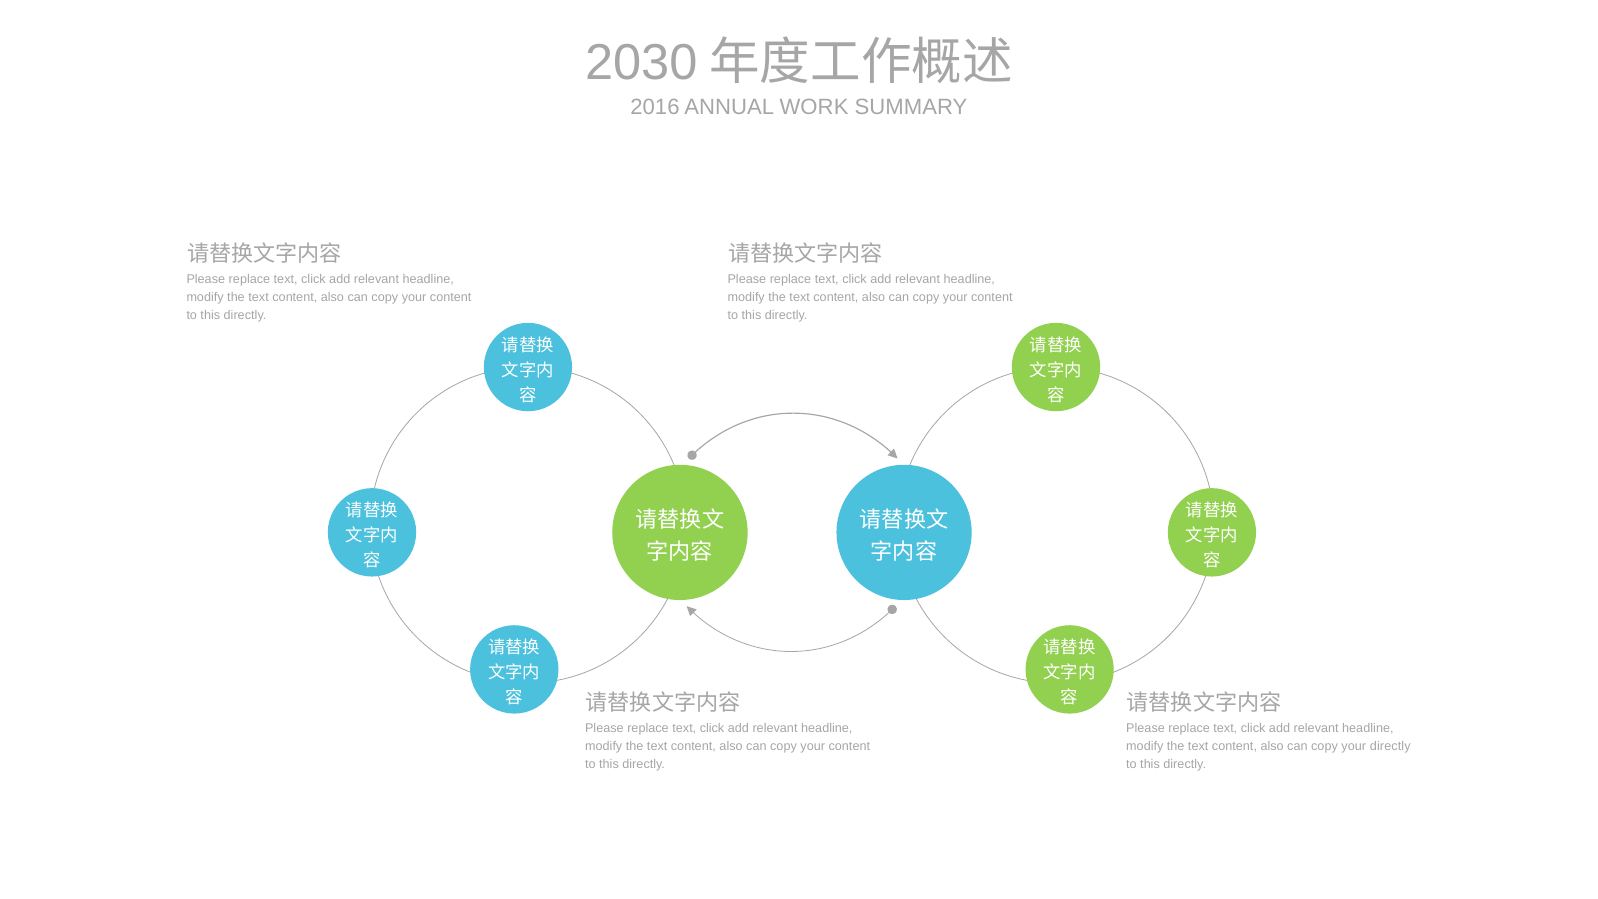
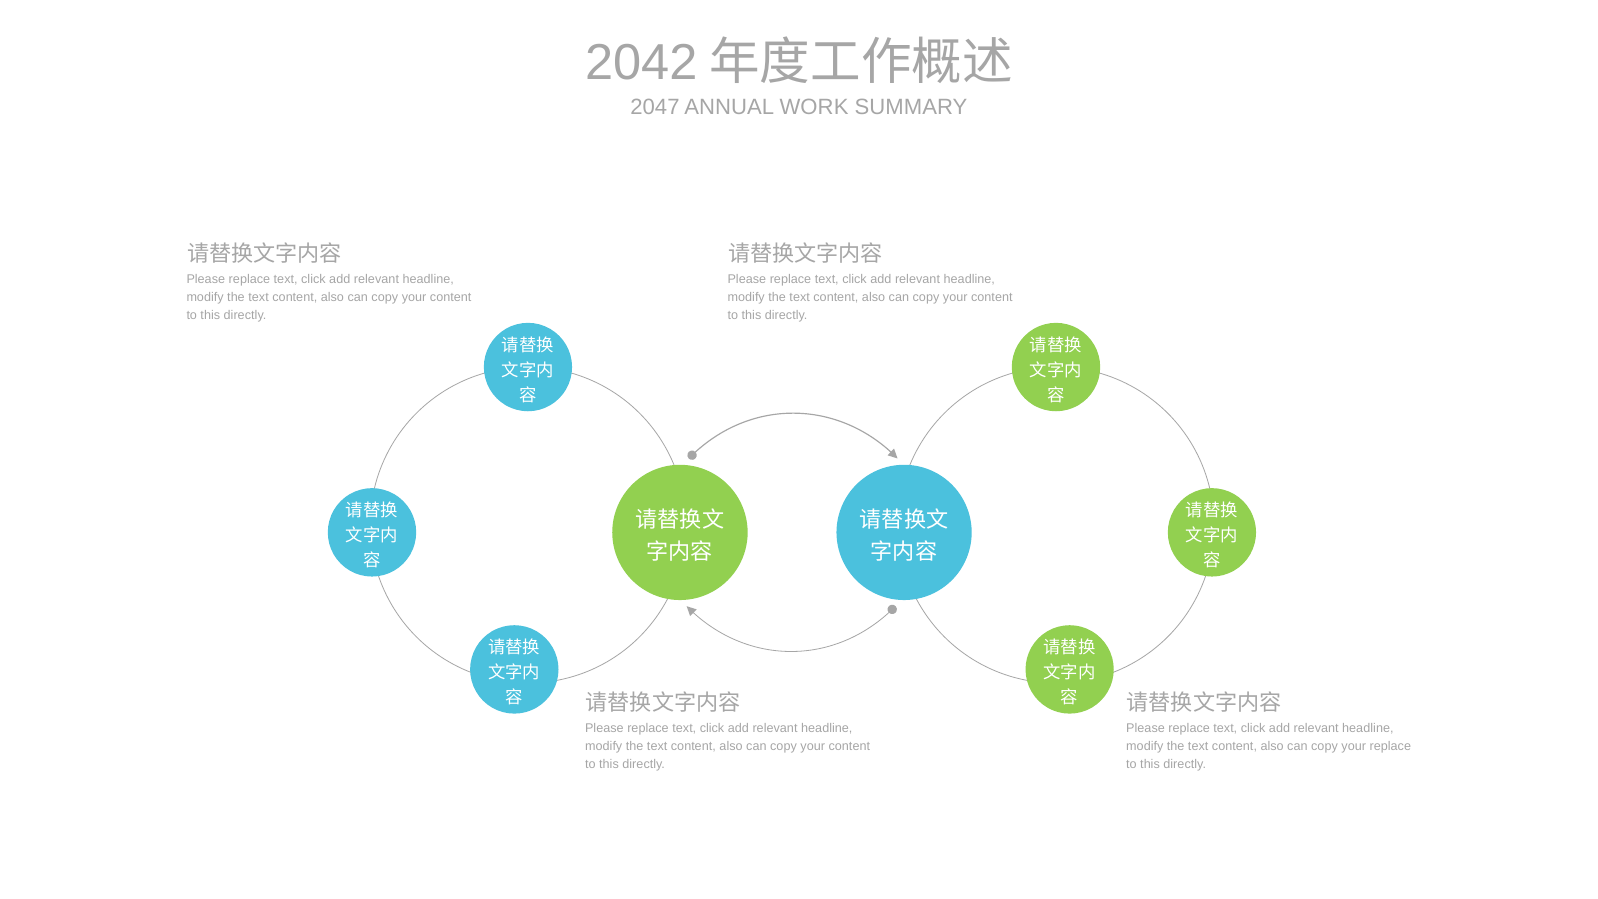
2030: 2030 -> 2042
2016: 2016 -> 2047
your directly: directly -> replace
